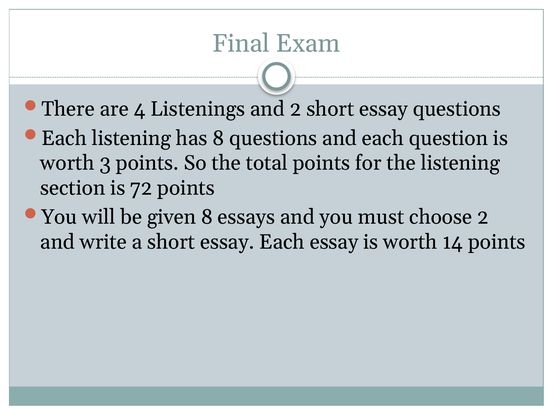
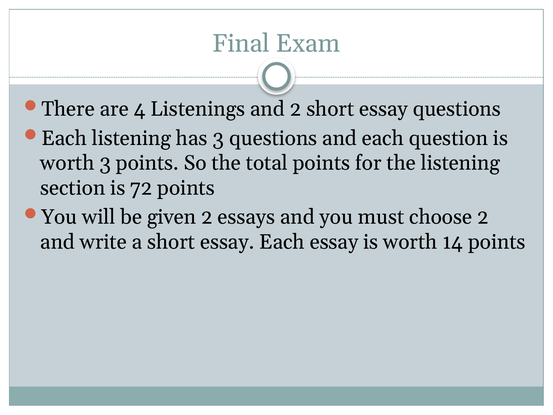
has 8: 8 -> 3
given 8: 8 -> 2
